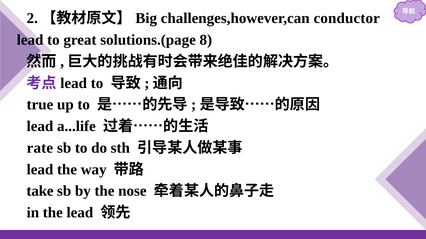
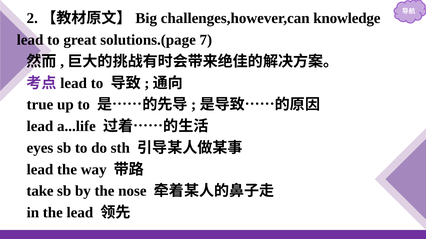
conductor: conductor -> knowledge
8: 8 -> 7
rate: rate -> eyes
